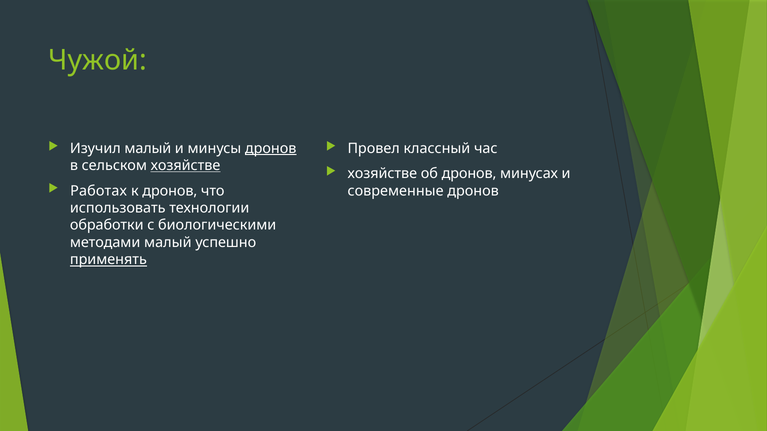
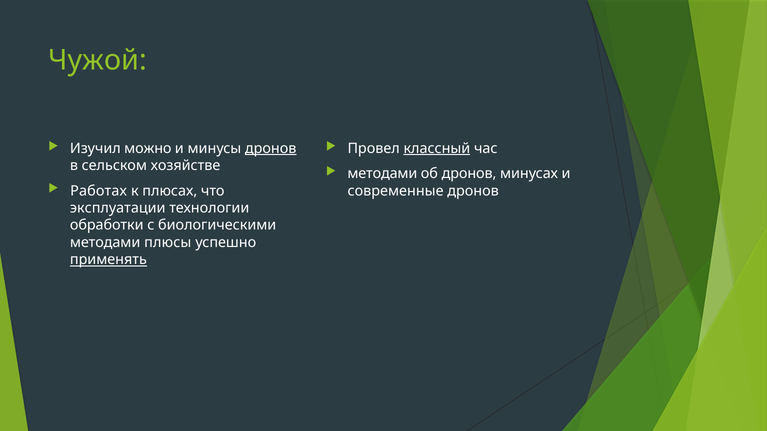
Изучил малый: малый -> можно
классный underline: none -> present
хозяйстве at (185, 166) underline: present -> none
хозяйстве at (382, 174): хозяйстве -> методами
к дронов: дронов -> плюсах
использовать: использовать -> эксплуатации
методами малый: малый -> плюсы
